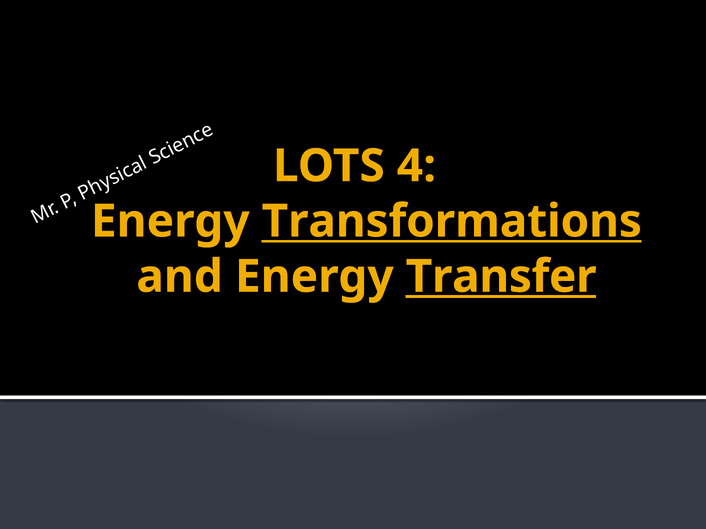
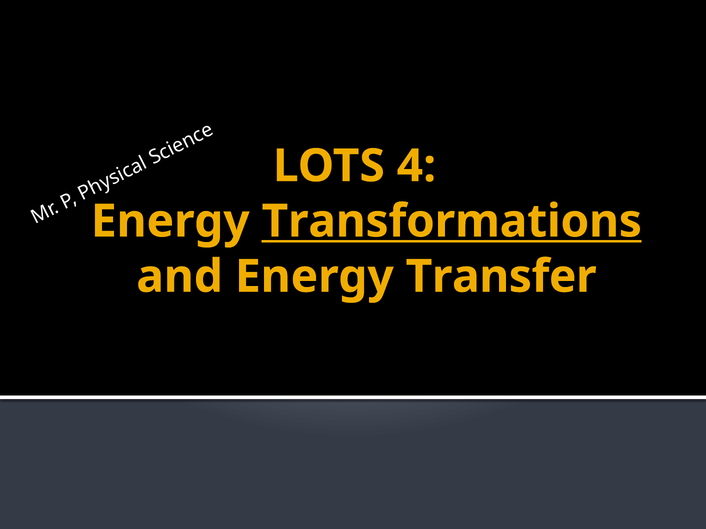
Transfer underline: present -> none
